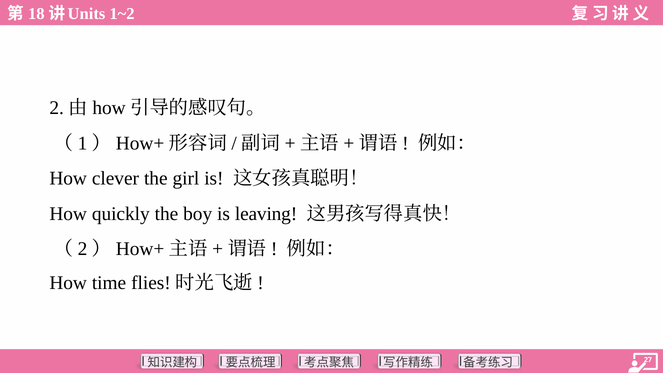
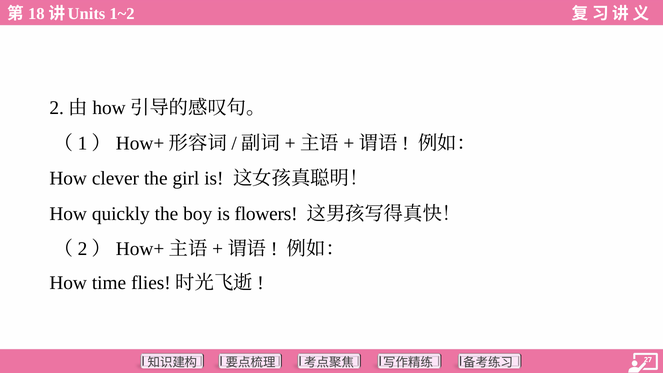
leaving: leaving -> flowers
